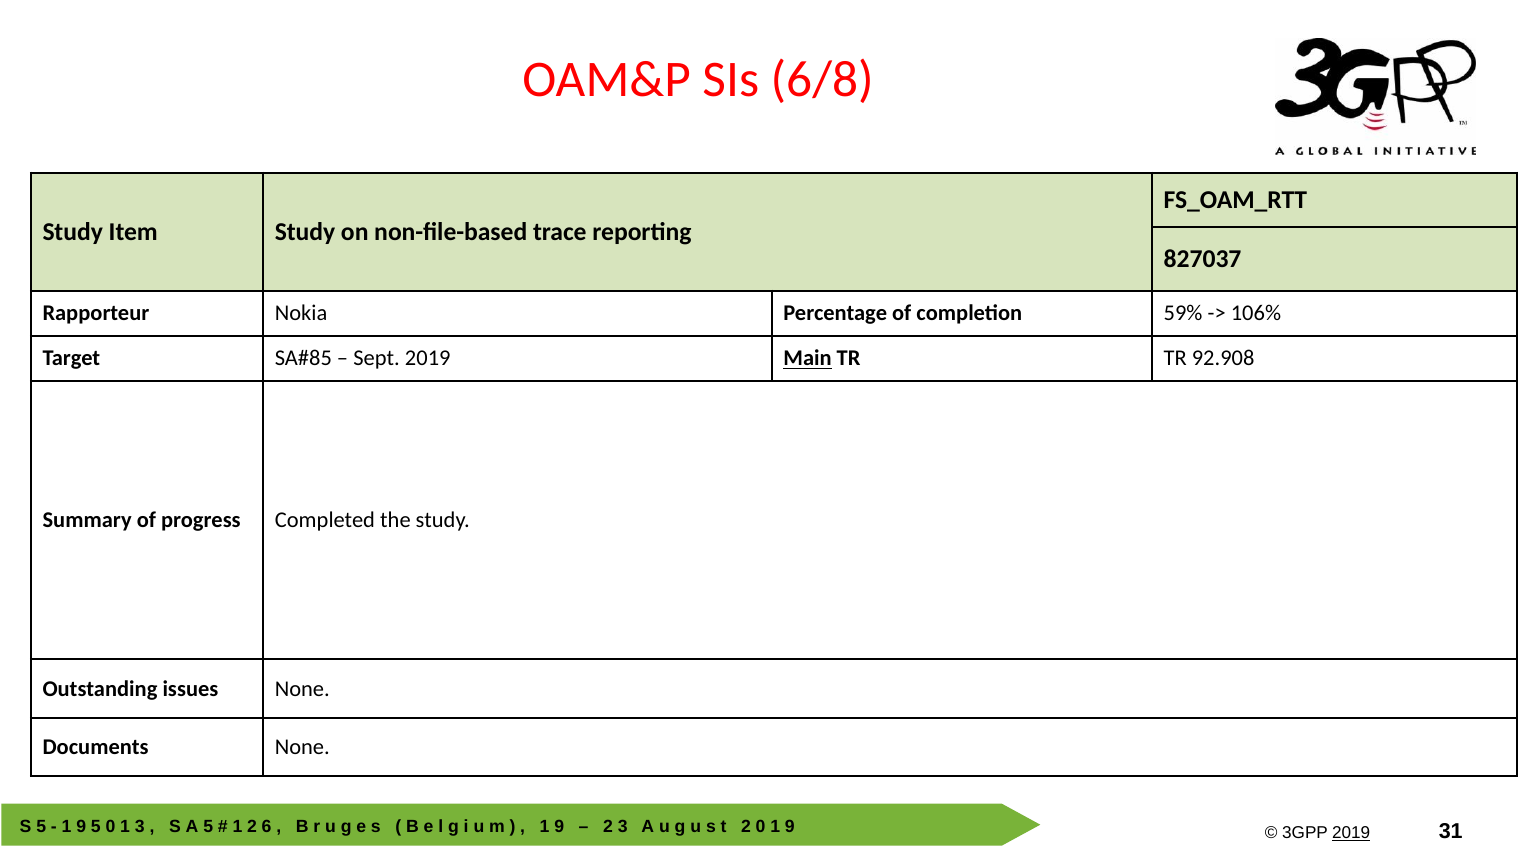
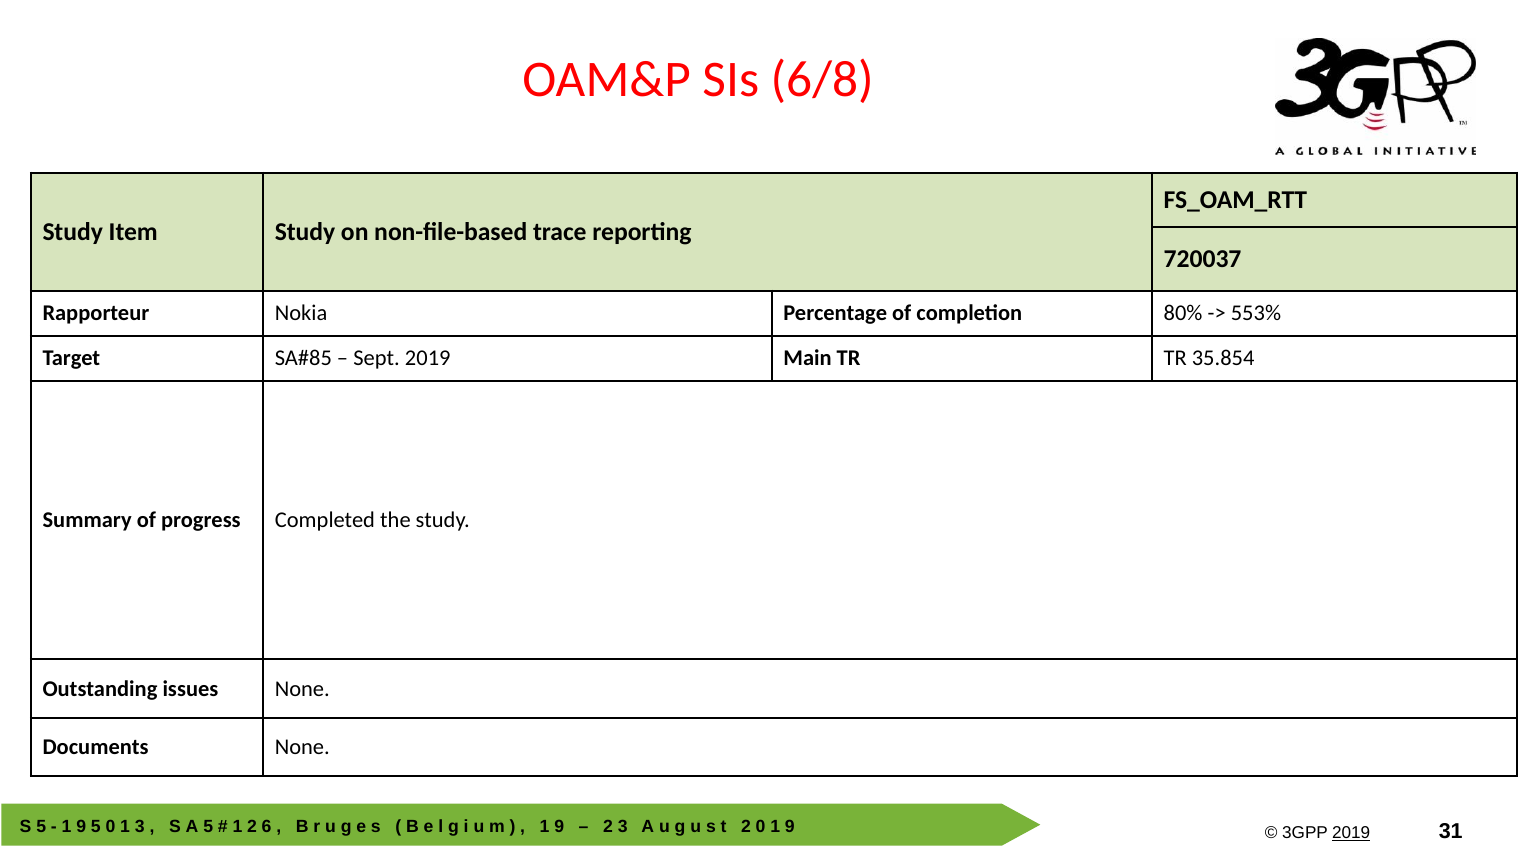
827037: 827037 -> 720037
59%: 59% -> 80%
106%: 106% -> 553%
Main underline: present -> none
92.908: 92.908 -> 35.854
